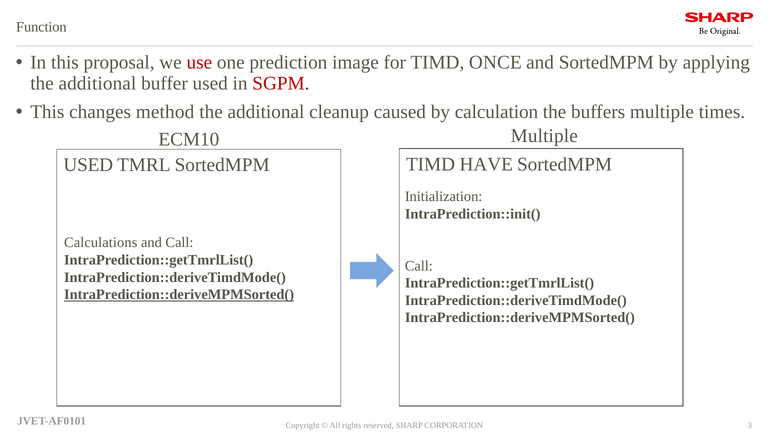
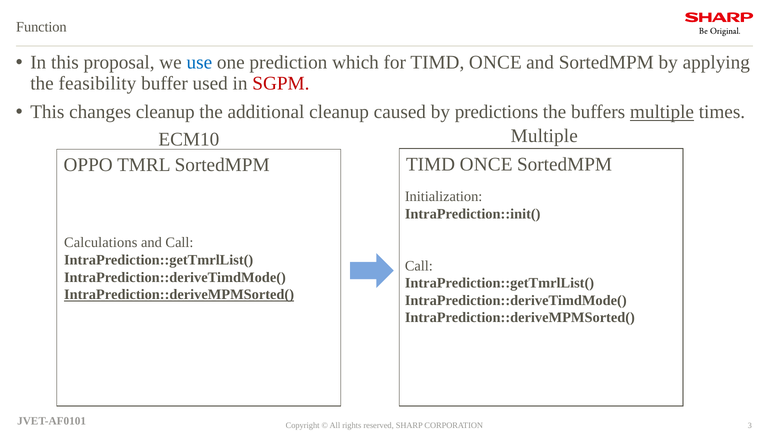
use colour: red -> blue
image: image -> which
additional at (97, 83): additional -> feasibility
changes method: method -> cleanup
calculation: calculation -> predictions
multiple at (662, 112) underline: none -> present
HAVE at (486, 164): HAVE -> ONCE
USED at (88, 165): USED -> OPPO
